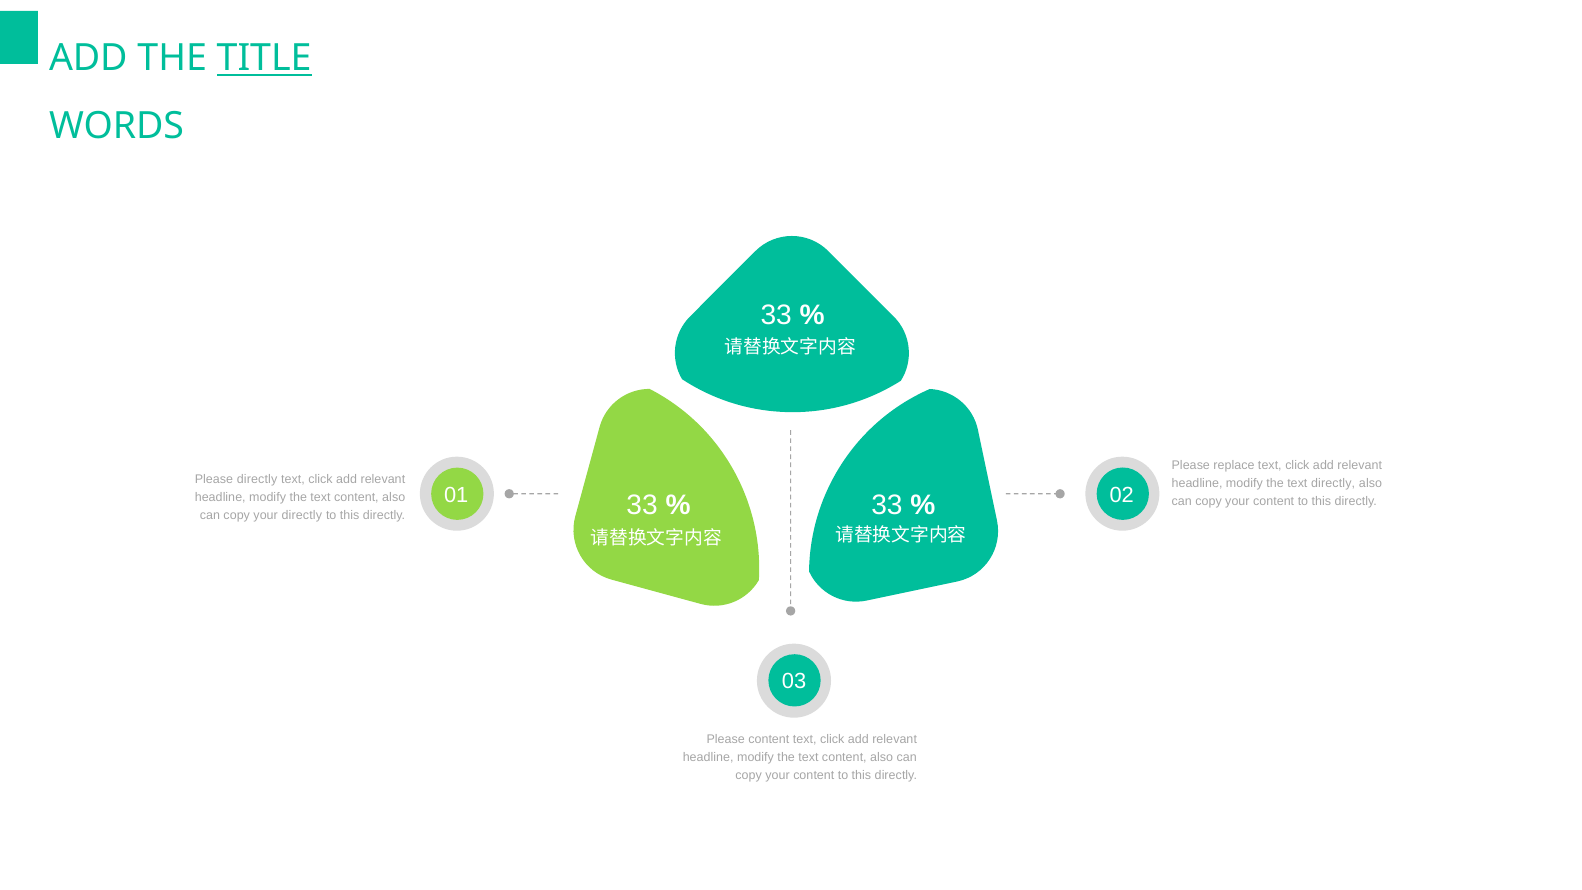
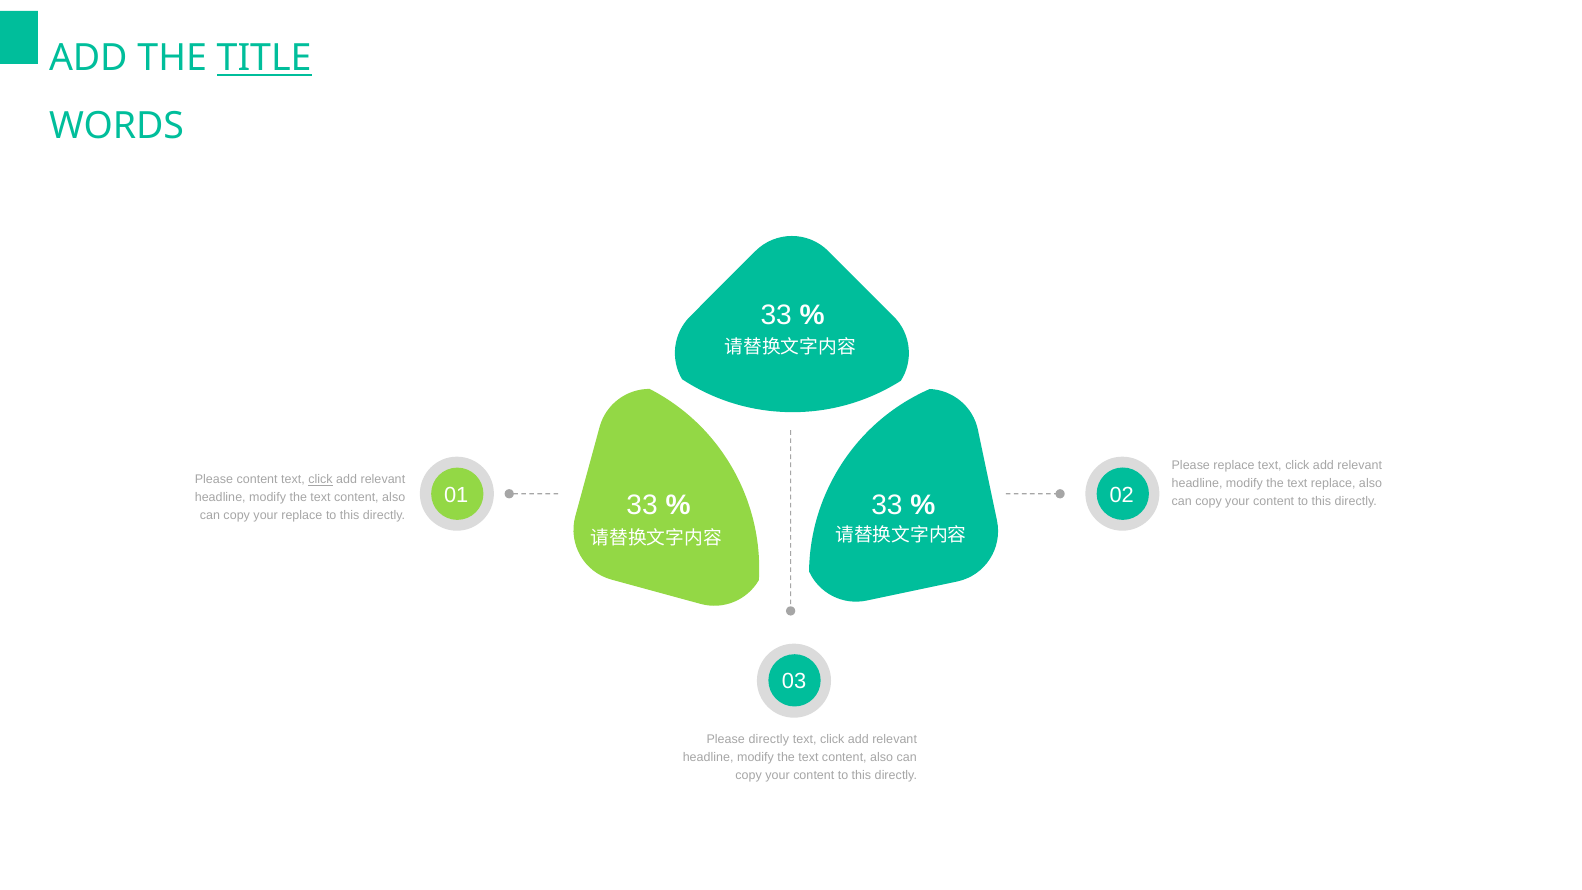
Please directly: directly -> content
click at (321, 480) underline: none -> present
text directly: directly -> replace
your directly: directly -> replace
Please content: content -> directly
